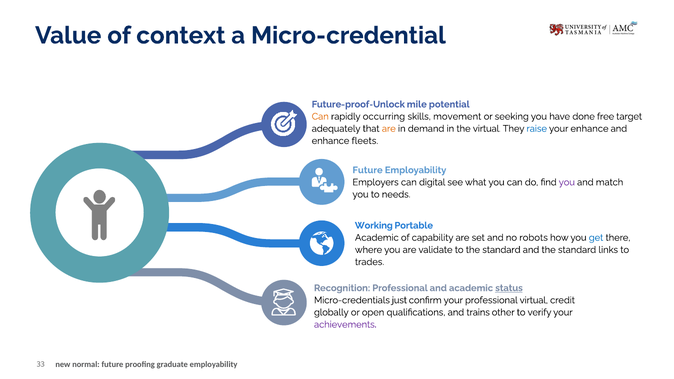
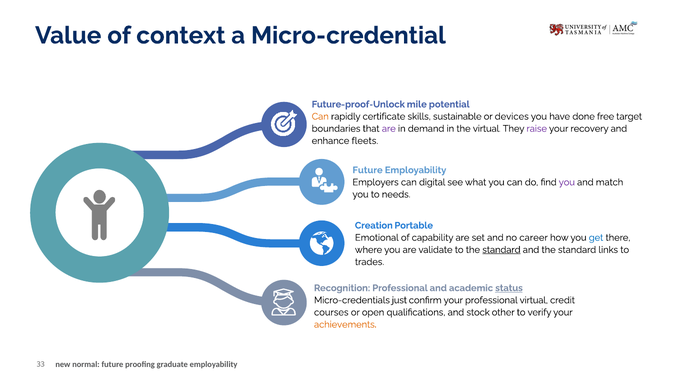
occurring: occurring -> certificate
movement: movement -> sustainable
seeking: seeking -> devices
adequately: adequately -> boundaries
are at (389, 129) colour: orange -> purple
raise colour: blue -> purple
your enhance: enhance -> recovery
Working: Working -> Creation
Academic at (377, 238): Academic -> Emotional
robots: robots -> career
standard at (501, 250) underline: none -> present
globally: globally -> courses
trains: trains -> stock
achievements colour: purple -> orange
